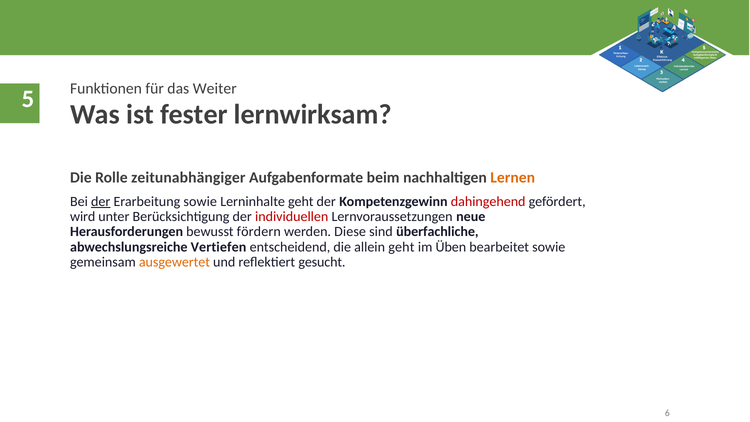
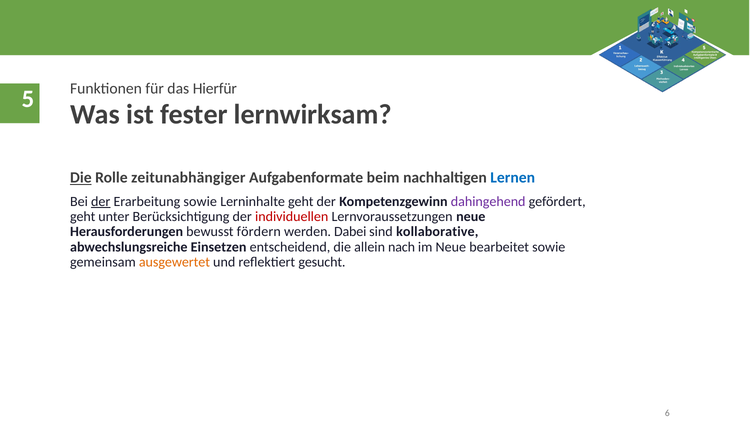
Weiter: Weiter -> Hierfür
Die at (81, 178) underline: none -> present
Lernen colour: orange -> blue
dahingehend colour: red -> purple
wird at (83, 217): wird -> geht
Diese: Diese -> Dabei
überfachliche: überfachliche -> kollaborative
Vertiefen: Vertiefen -> Einsetzen
allein geht: geht -> nach
im Üben: Üben -> Neue
